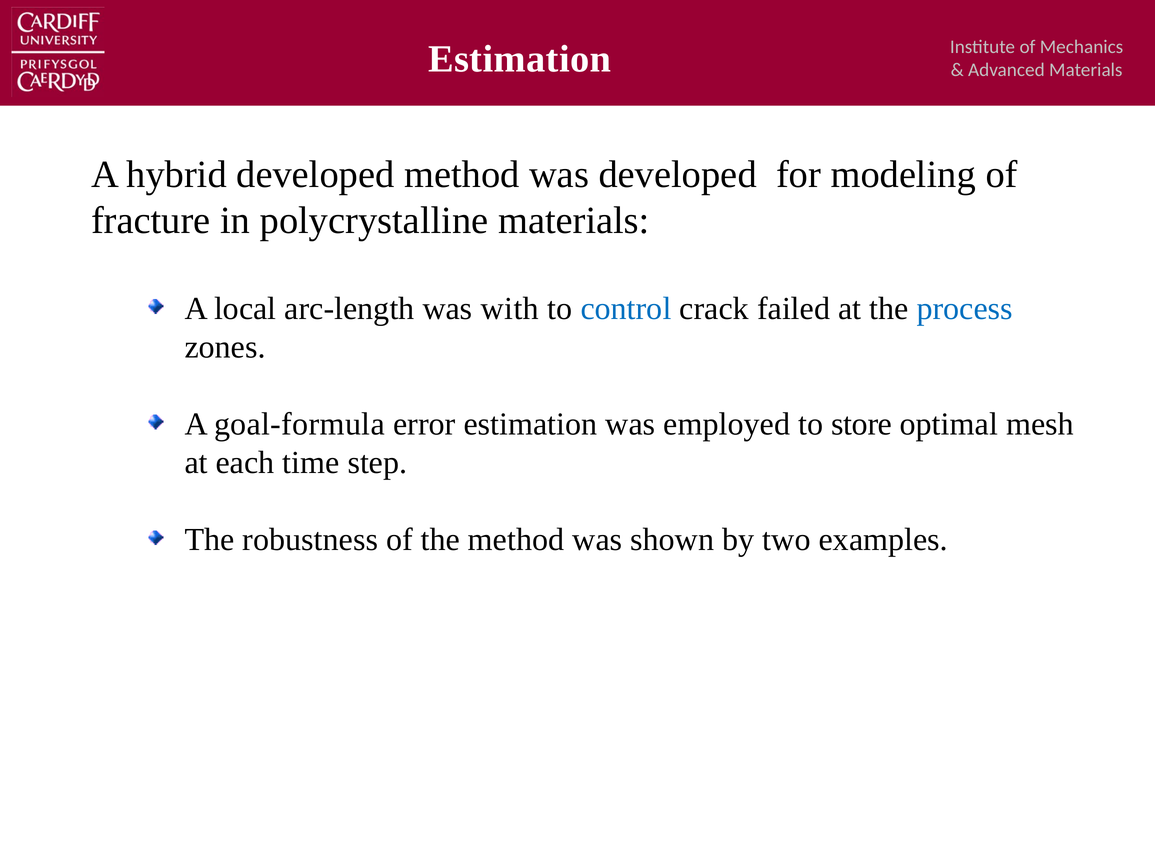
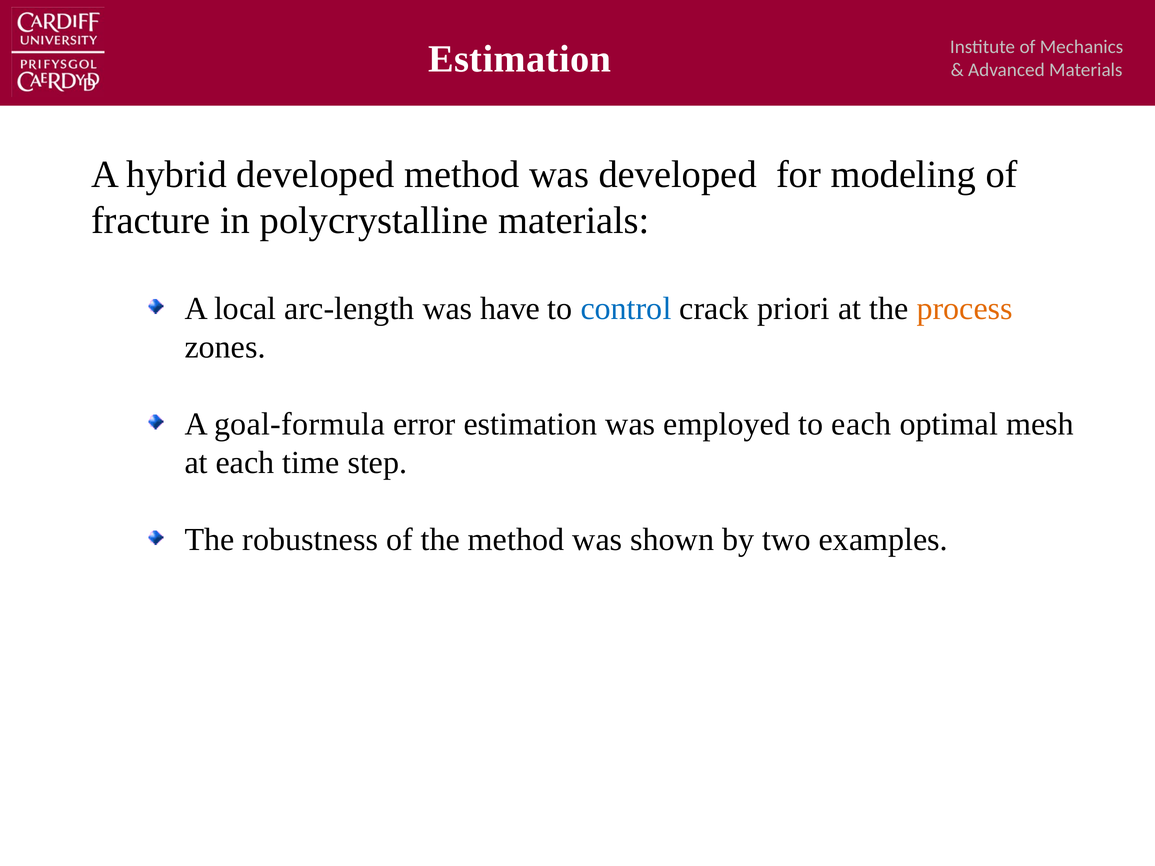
with: with -> have
failed: failed -> priori
process colour: blue -> orange
to store: store -> each
